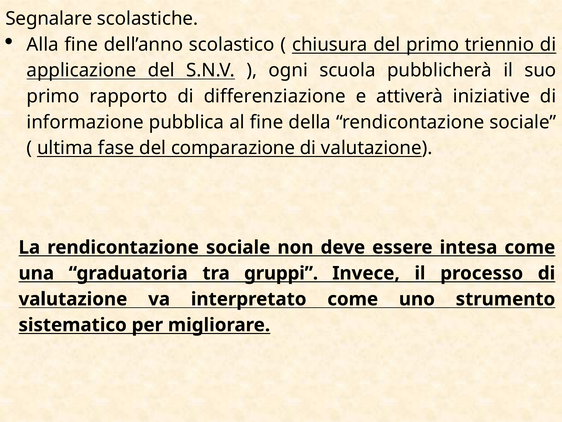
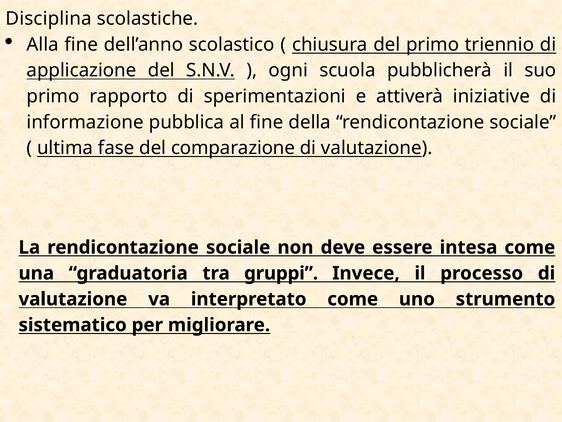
Segnalare: Segnalare -> Disciplina
differenziazione: differenziazione -> sperimentazioni
